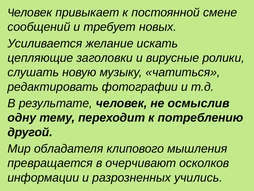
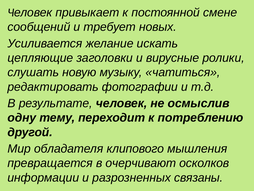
учились: учились -> связаны
